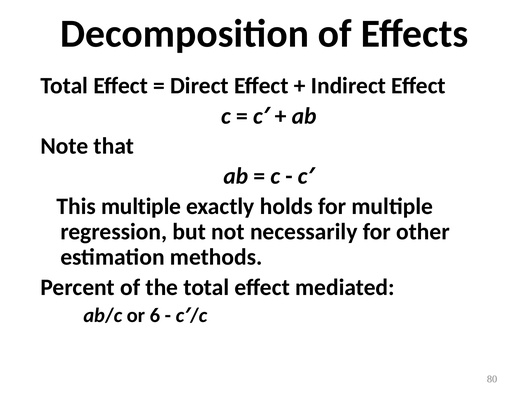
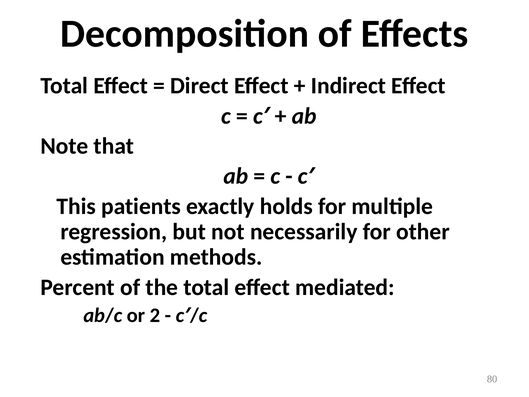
This multiple: multiple -> patients
6: 6 -> 2
